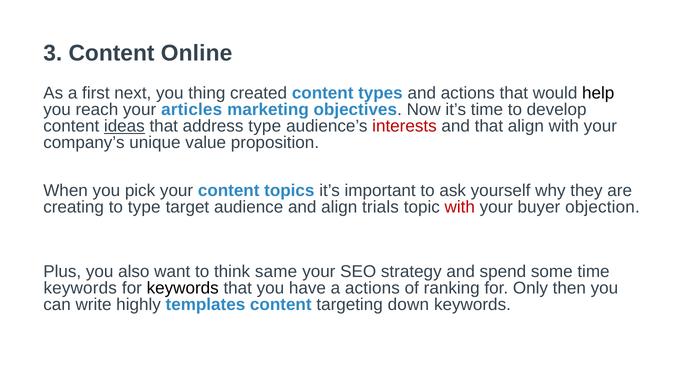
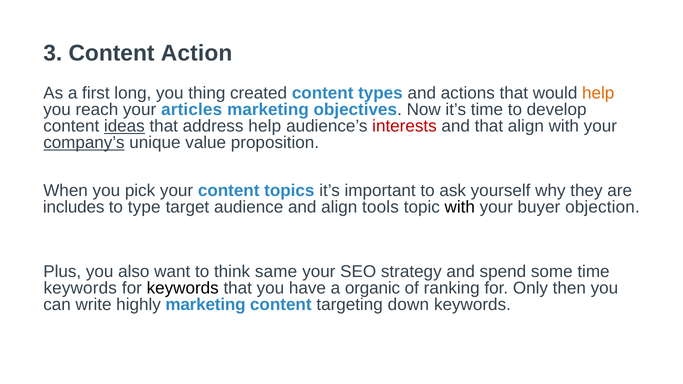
Online: Online -> Action
next: next -> long
help at (598, 93) colour: black -> orange
address type: type -> help
company’s underline: none -> present
creating: creating -> includes
trials: trials -> tools
with at (460, 207) colour: red -> black
a actions: actions -> organic
highly templates: templates -> marketing
